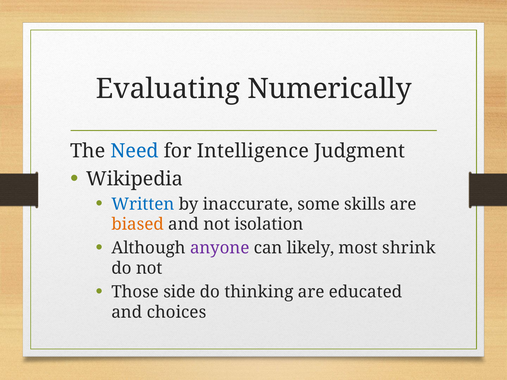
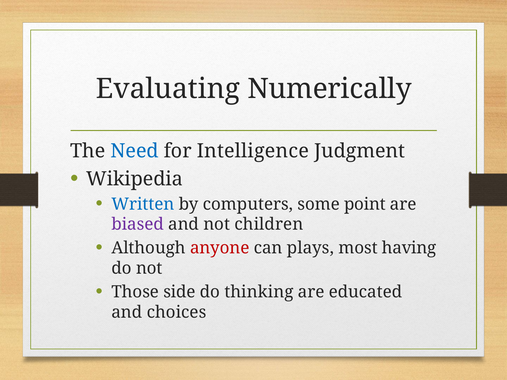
inaccurate: inaccurate -> computers
skills: skills -> point
biased colour: orange -> purple
isolation: isolation -> children
anyone colour: purple -> red
likely: likely -> plays
shrink: shrink -> having
